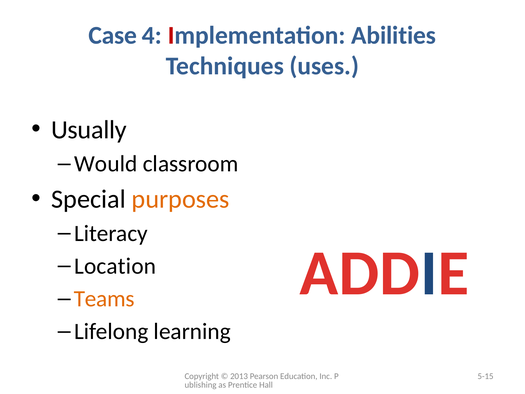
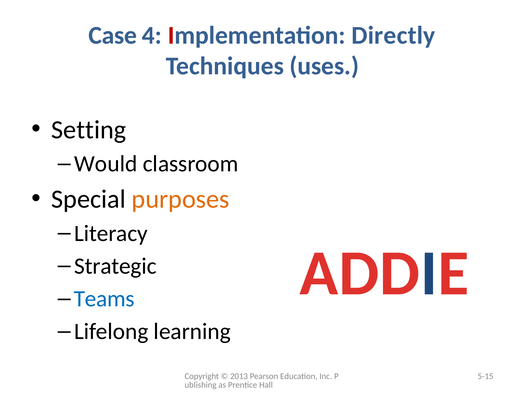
Abilities: Abilities -> Directly
Usually: Usually -> Setting
Location: Location -> Strategic
Teams colour: orange -> blue
